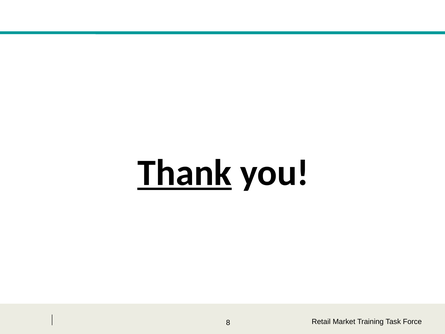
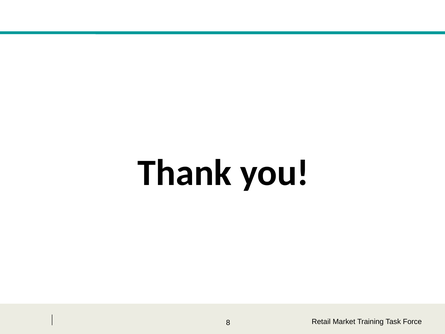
Thank underline: present -> none
